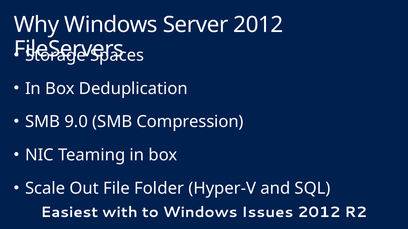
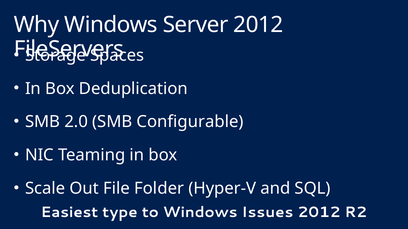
9.0: 9.0 -> 2.0
Compression: Compression -> Configurable
with: with -> type
